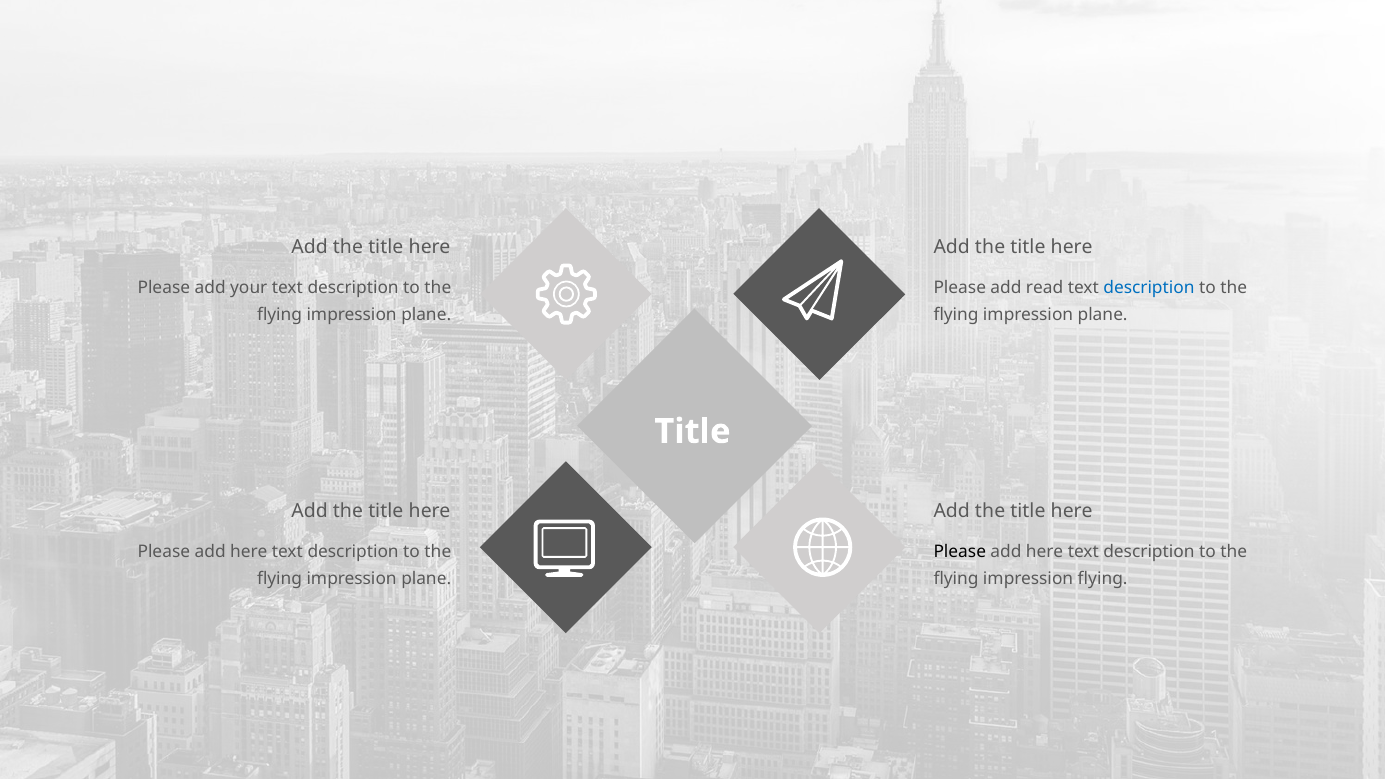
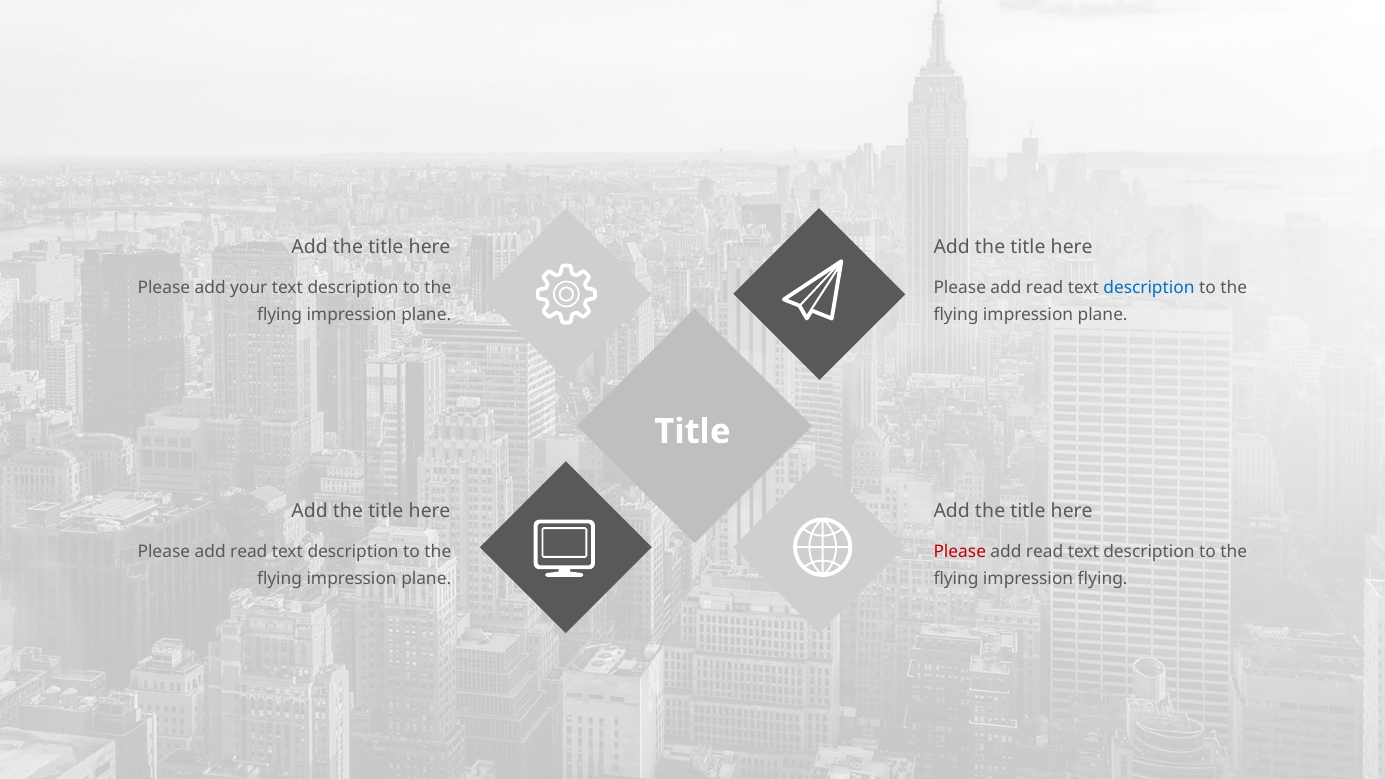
here at (249, 552): here -> read
Please at (960, 552) colour: black -> red
here at (1045, 552): here -> read
